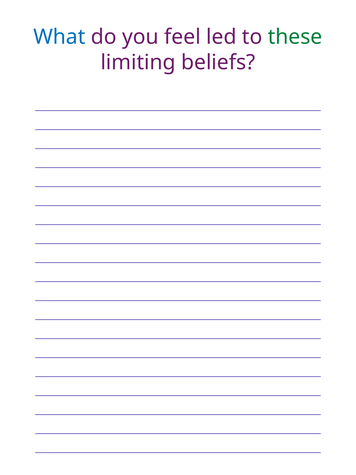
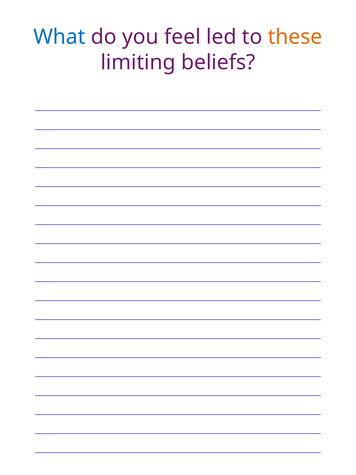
these colour: green -> orange
